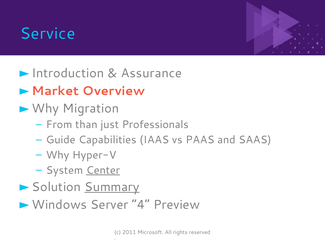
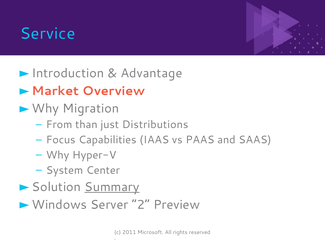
Assurance: Assurance -> Advantage
Professionals: Professionals -> Distributions
Guide: Guide -> Focus
Center underline: present -> none
4: 4 -> 2
